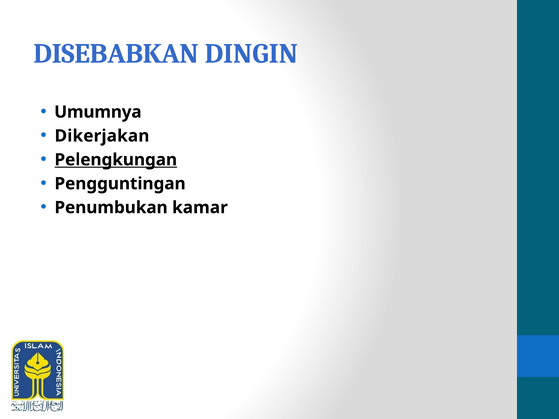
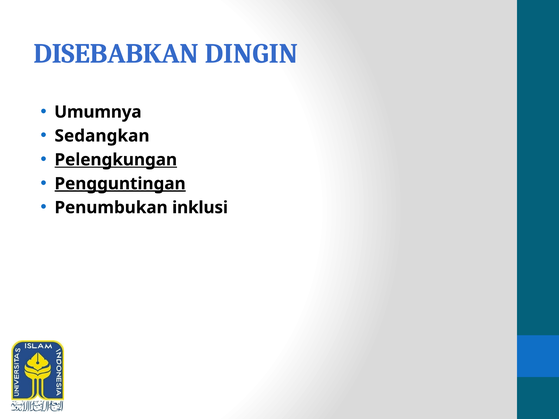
Dikerjakan: Dikerjakan -> Sedangkan
Pengguntingan underline: none -> present
kamar: kamar -> inklusi
